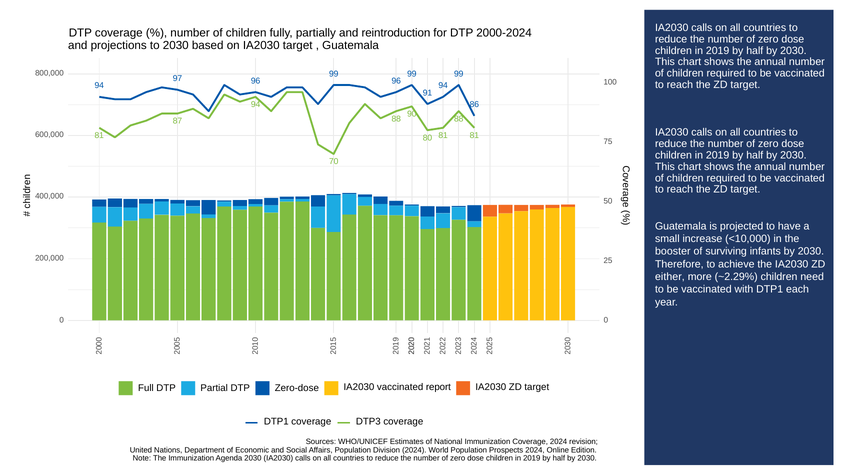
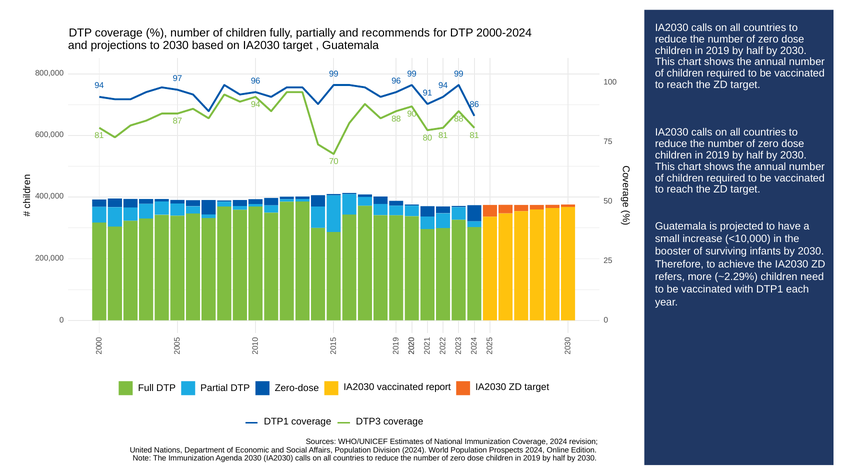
reintroduction: reintroduction -> recommends
either: either -> refers
